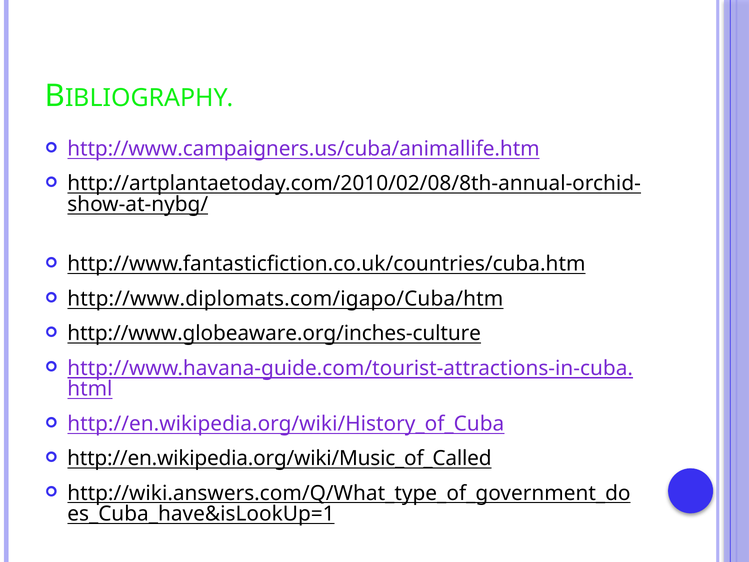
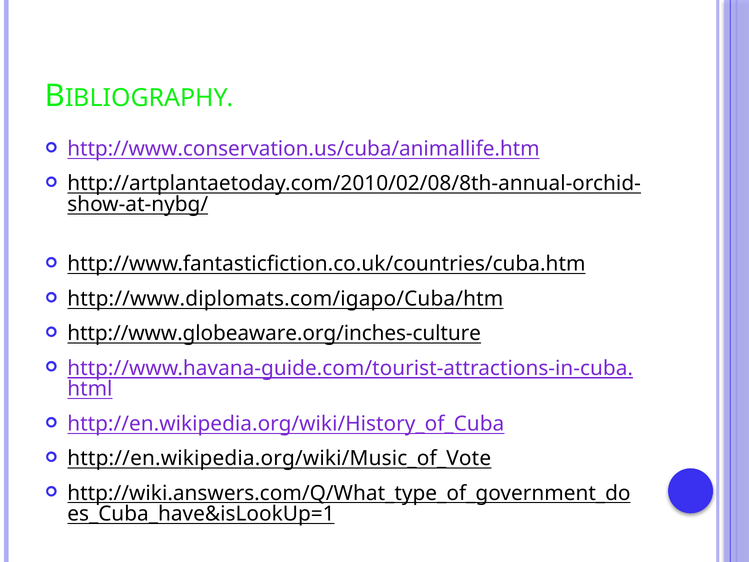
http://www.campaigners.us/cuba/animallife.htm: http://www.campaigners.us/cuba/animallife.htm -> http://www.conservation.us/cuba/animallife.htm
http://en.wikipedia.org/wiki/Music_of_Called: http://en.wikipedia.org/wiki/Music_of_Called -> http://en.wikipedia.org/wiki/Music_of_Vote
